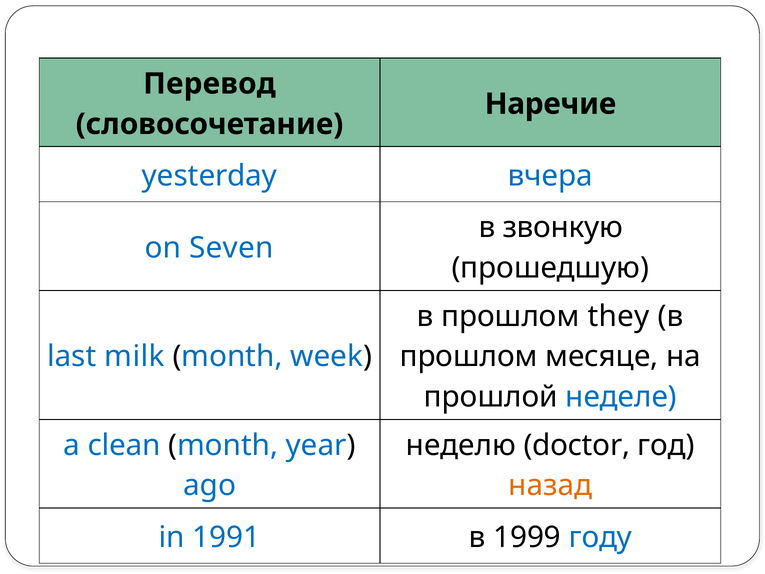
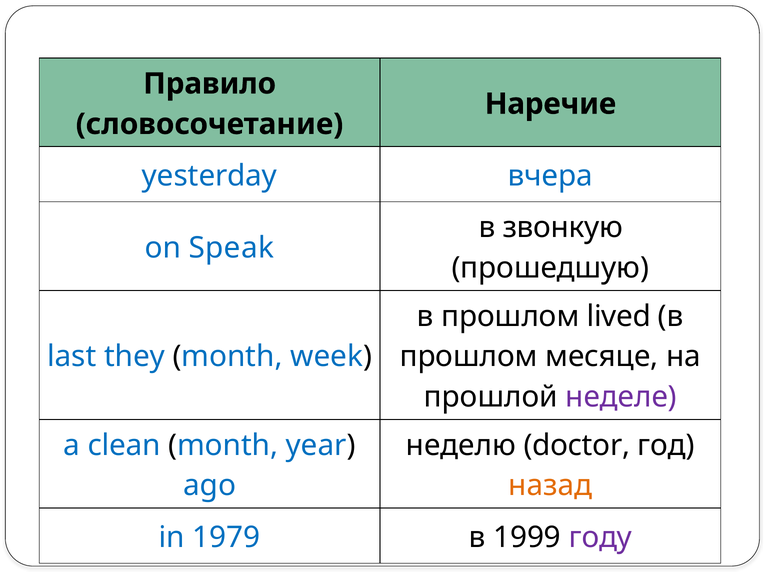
Перевод: Перевод -> Правило
Seven: Seven -> Speak
they: they -> lived
milk: milk -> they
неделе colour: blue -> purple
1991: 1991 -> 1979
году colour: blue -> purple
